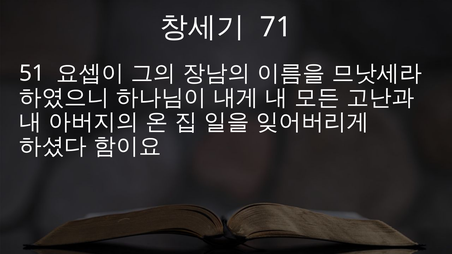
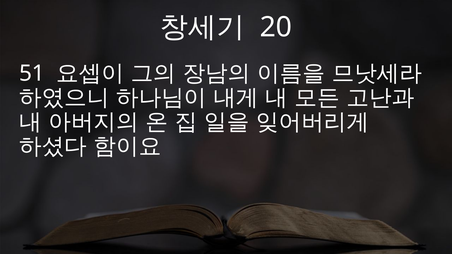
71: 71 -> 20
